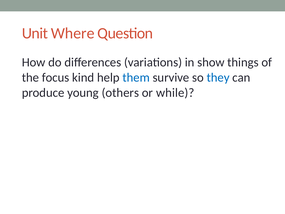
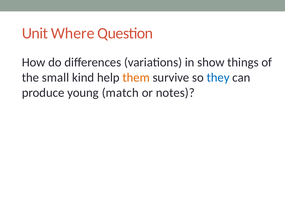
focus: focus -> small
them colour: blue -> orange
others: others -> match
while: while -> notes
